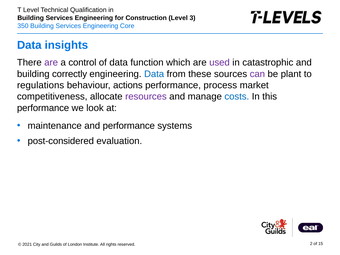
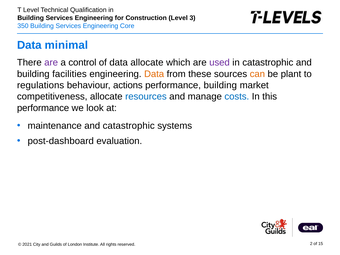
insights: insights -> minimal
data function: function -> allocate
correctly: correctly -> facilities
Data at (154, 74) colour: blue -> orange
can colour: purple -> orange
performance process: process -> building
resources colour: purple -> blue
and performance: performance -> catastrophic
post-considered: post-considered -> post-dashboard
